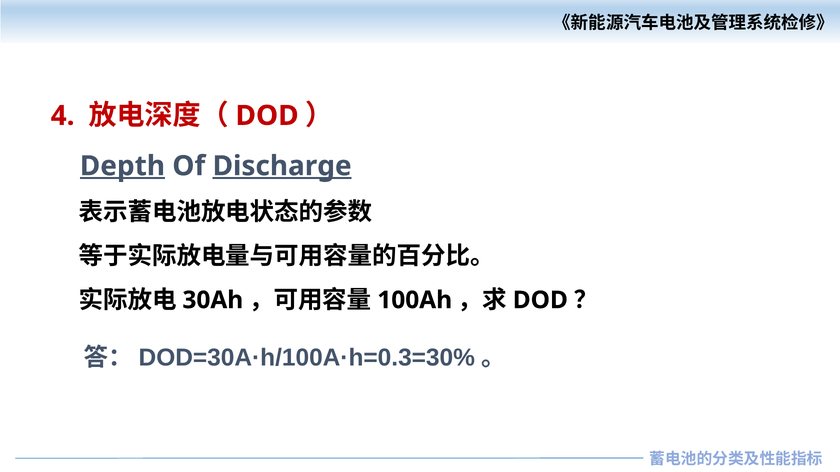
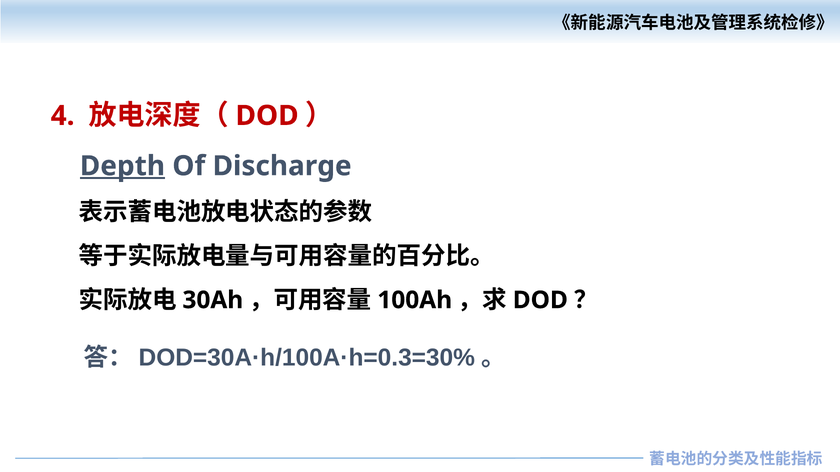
Discharge underline: present -> none
